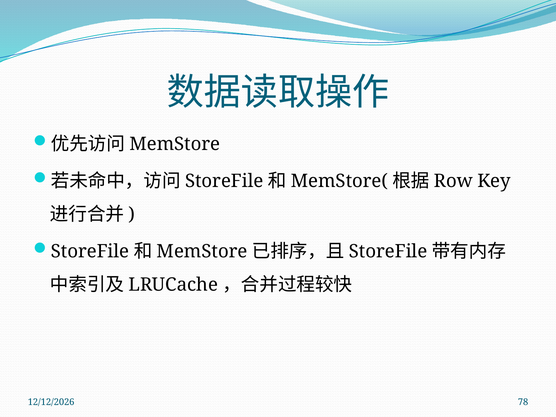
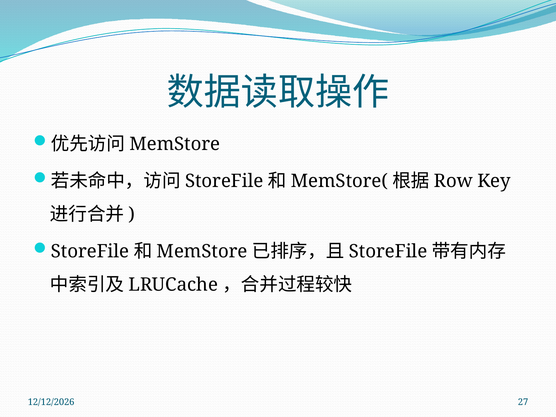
78: 78 -> 27
